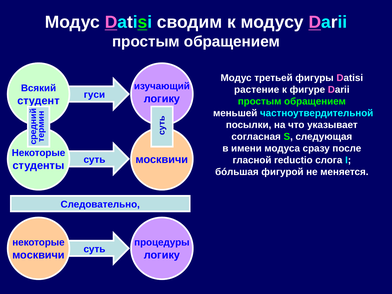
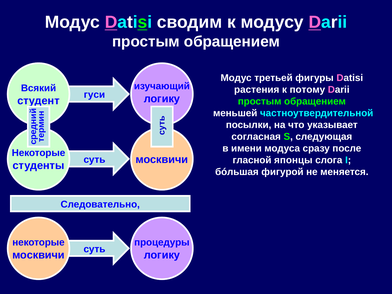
растение: растение -> растения
фигуре: фигуре -> потому
reductio: reductio -> японцы
